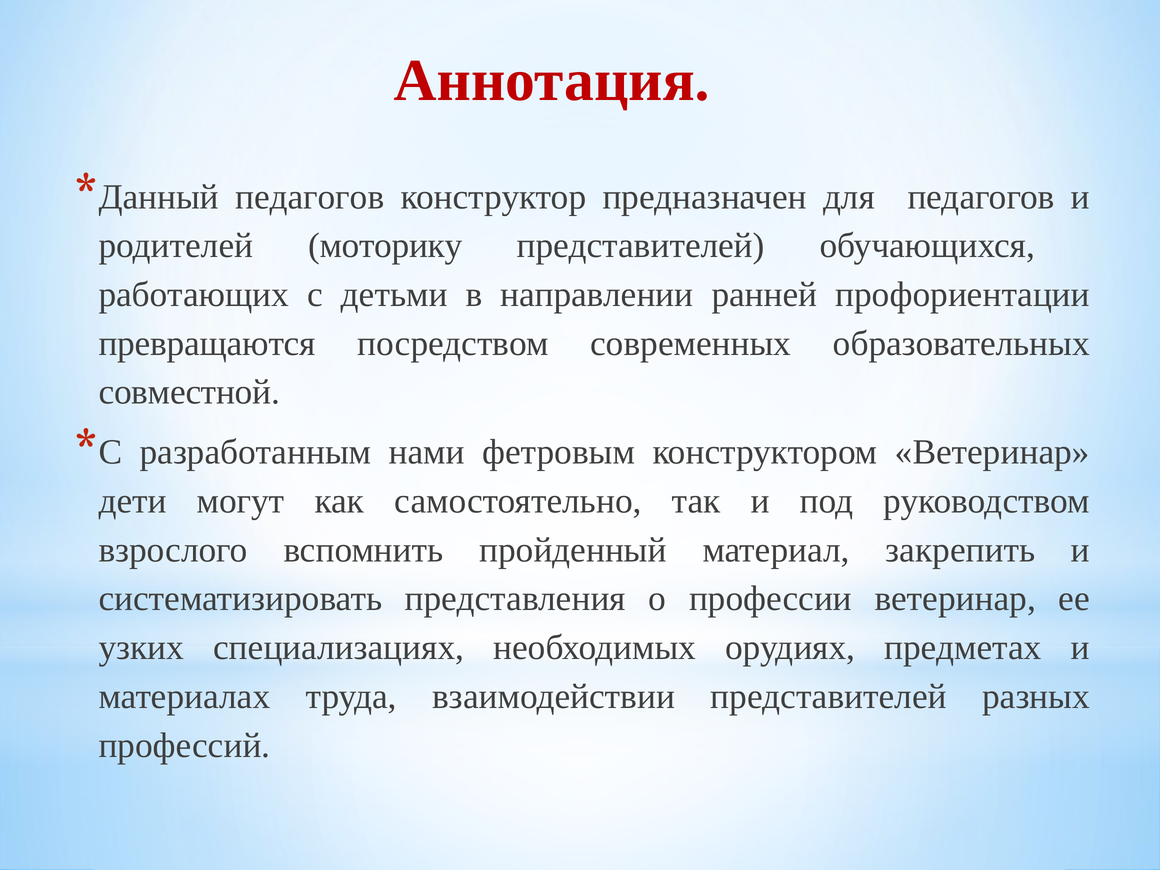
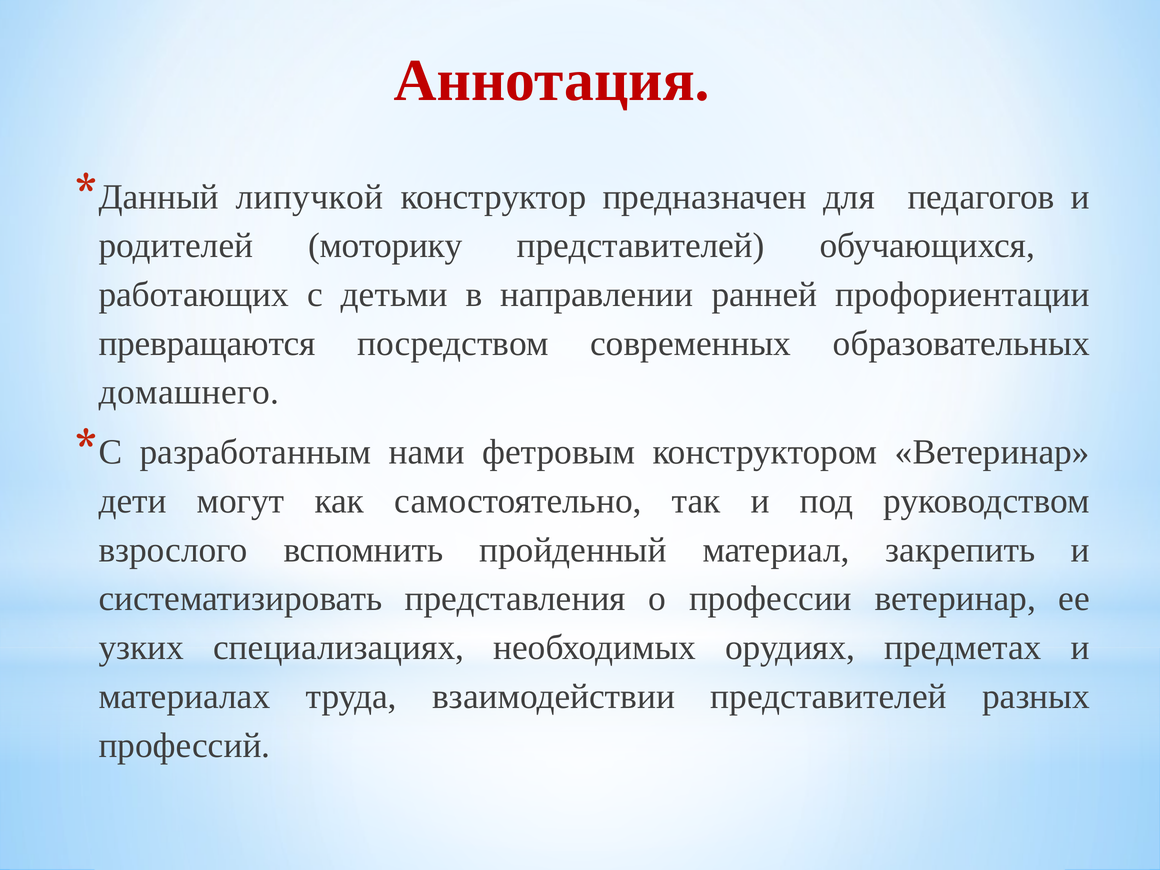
педагогов at (310, 197): педагогов -> липучкой
совместной: совместной -> домашнего
